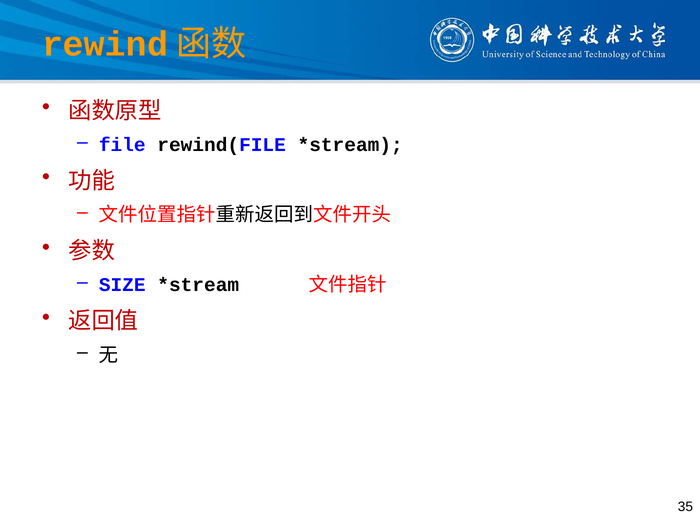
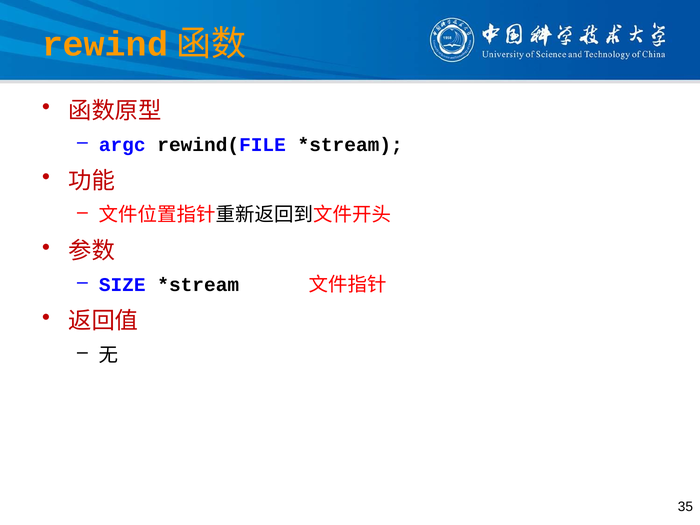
file: file -> argc
